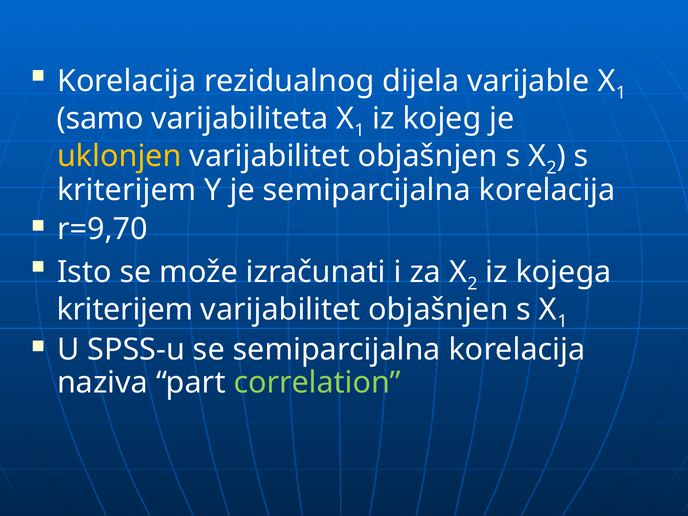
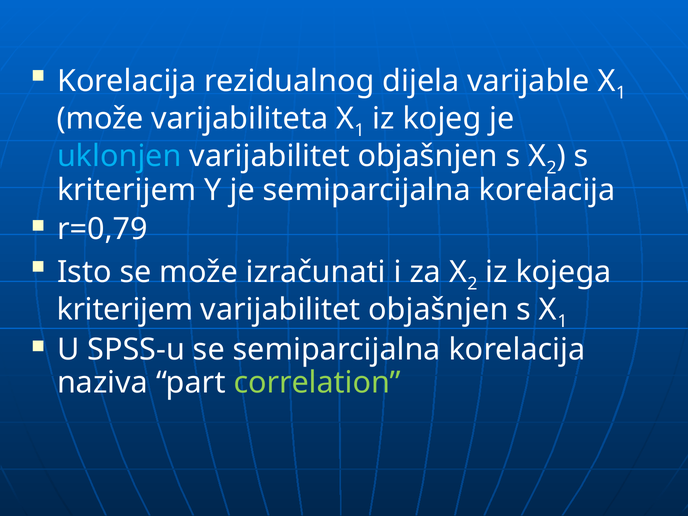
samo at (100, 119): samo -> može
uklonjen colour: yellow -> light blue
r=9,70: r=9,70 -> r=0,79
